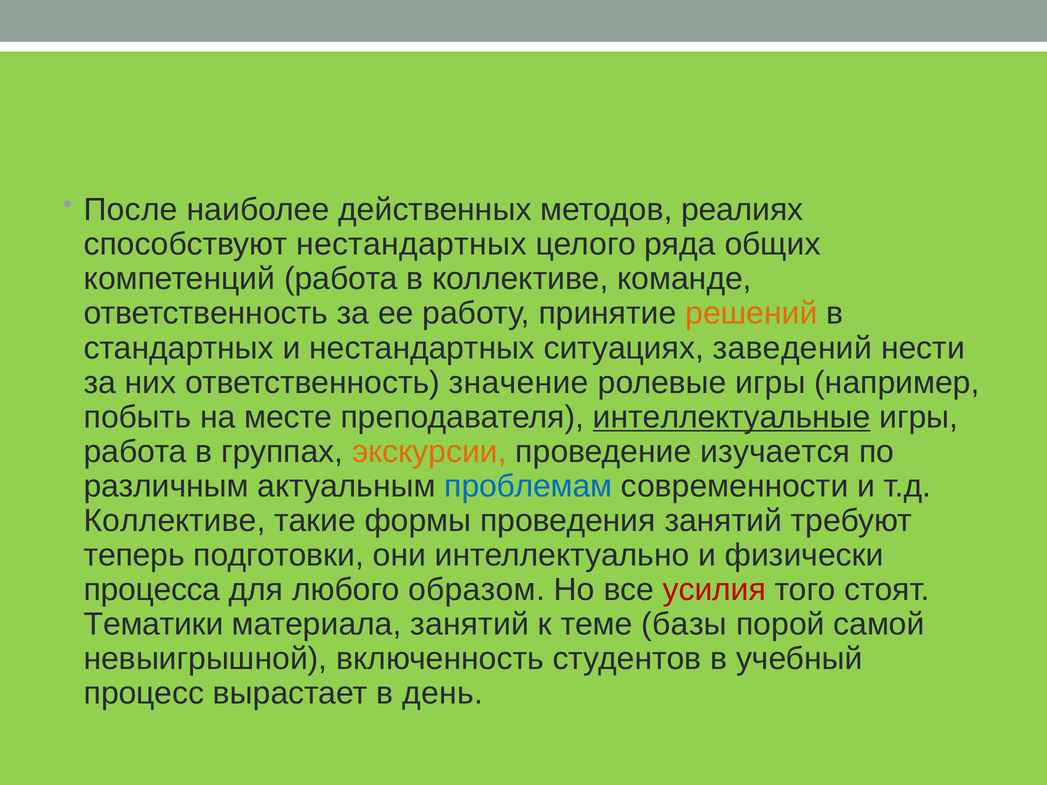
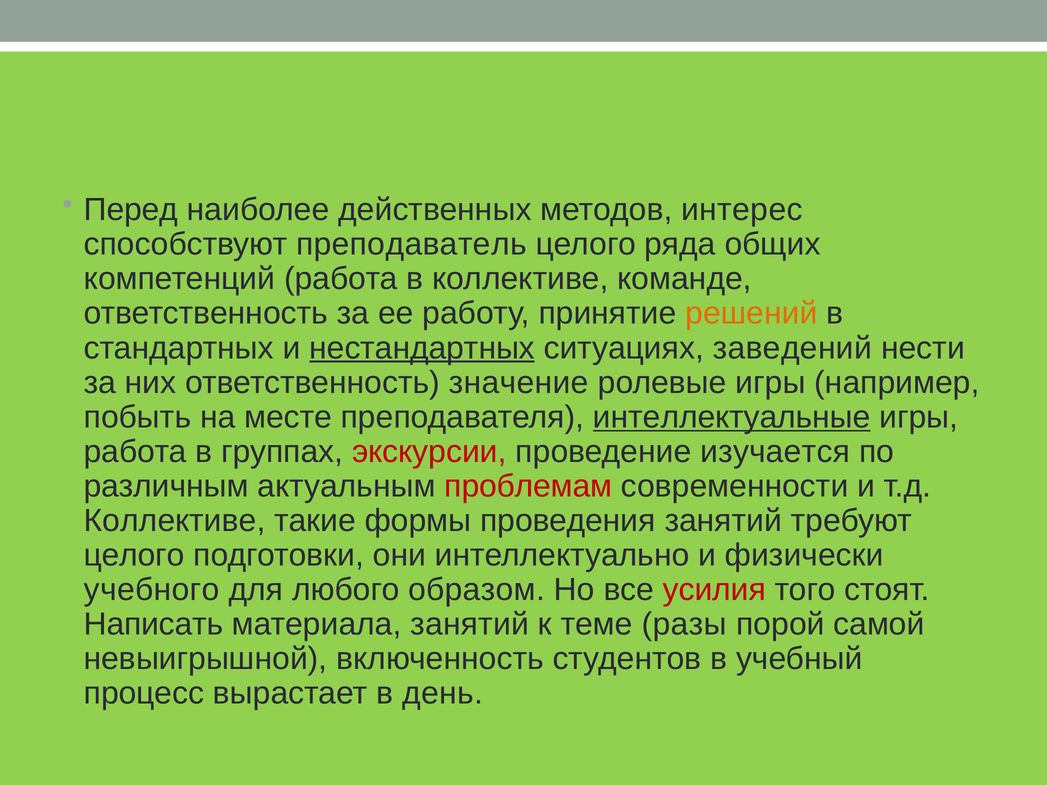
После: После -> Перед
реалиях: реалиях -> интерес
способствуют нестандартных: нестандартных -> преподаватель
нестандартных at (422, 348) underline: none -> present
экскурсии colour: orange -> red
проблемам colour: blue -> red
теперь at (134, 555): теперь -> целого
процесса: процесса -> учебного
Тематики: Тематики -> Написать
базы: базы -> разы
